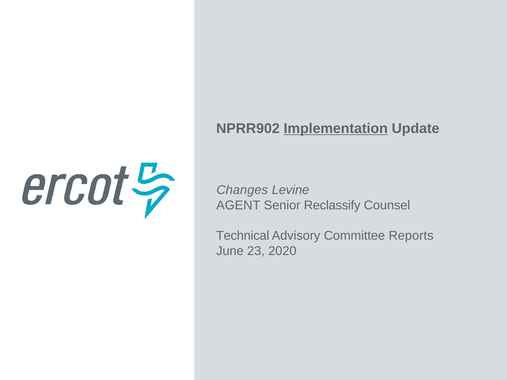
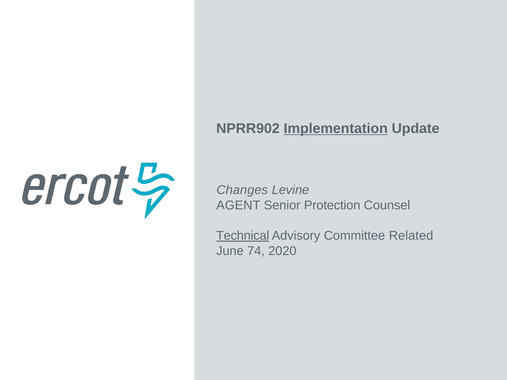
Reclassify: Reclassify -> Protection
Technical underline: none -> present
Reports: Reports -> Related
23: 23 -> 74
